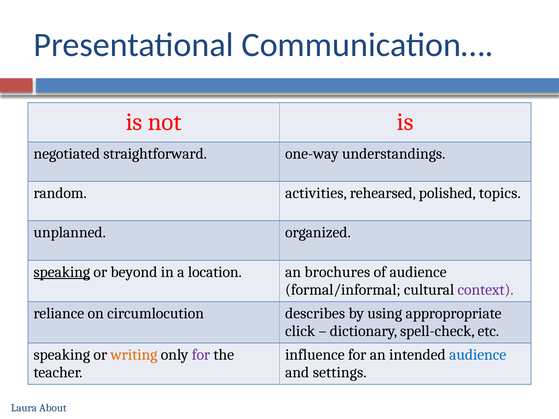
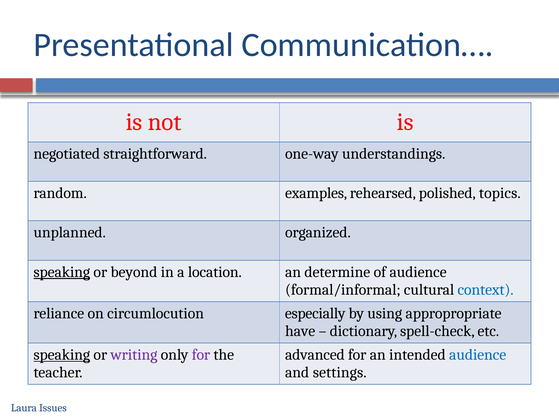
activities: activities -> examples
brochures: brochures -> determine
context colour: purple -> blue
describes: describes -> especially
click: click -> have
speaking at (62, 355) underline: none -> present
writing colour: orange -> purple
influence: influence -> advanced
About: About -> Issues
